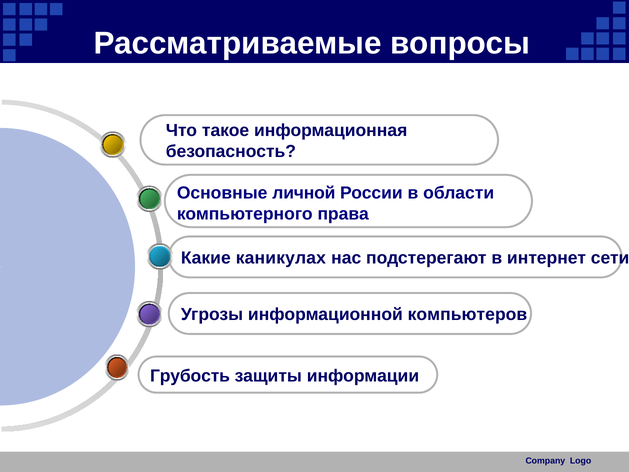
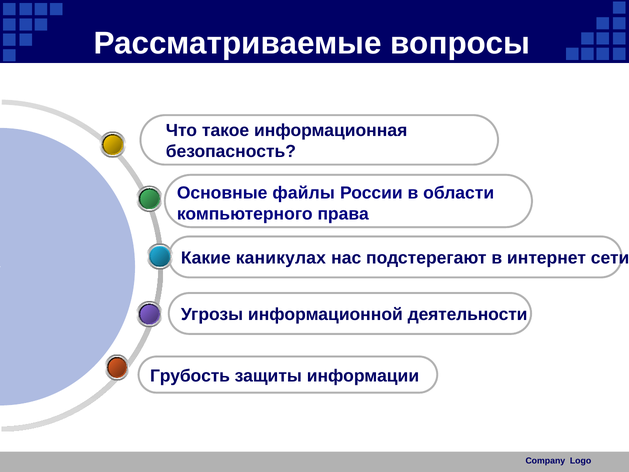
личной: личной -> файлы
компьютеров: компьютеров -> деятельности
